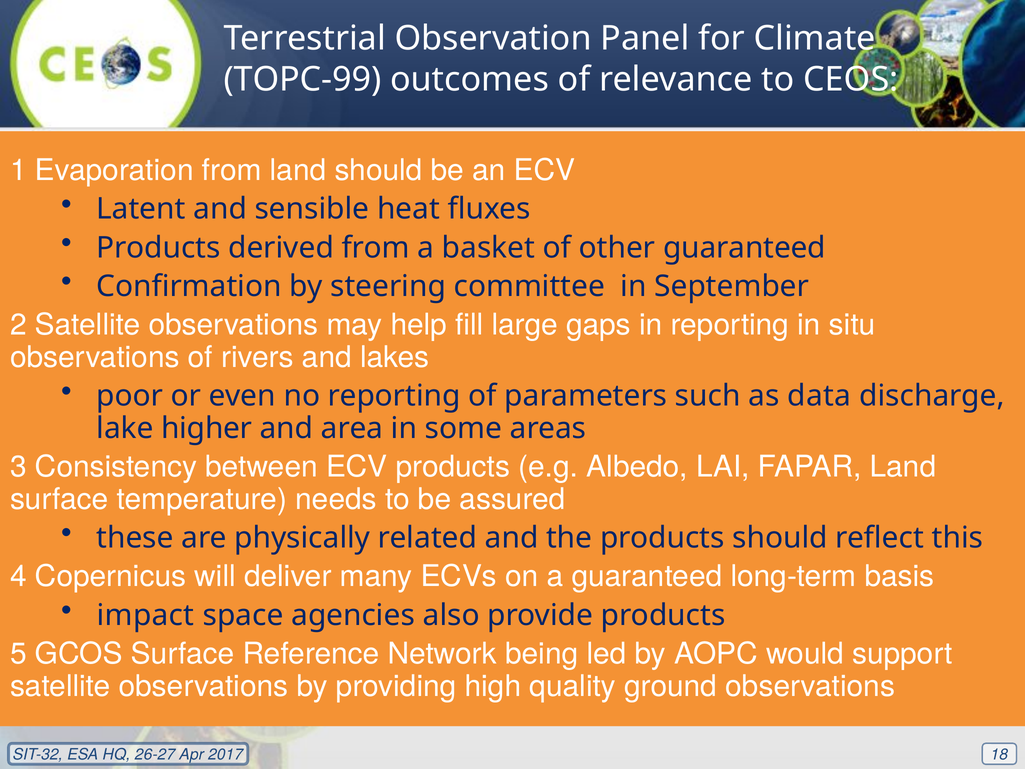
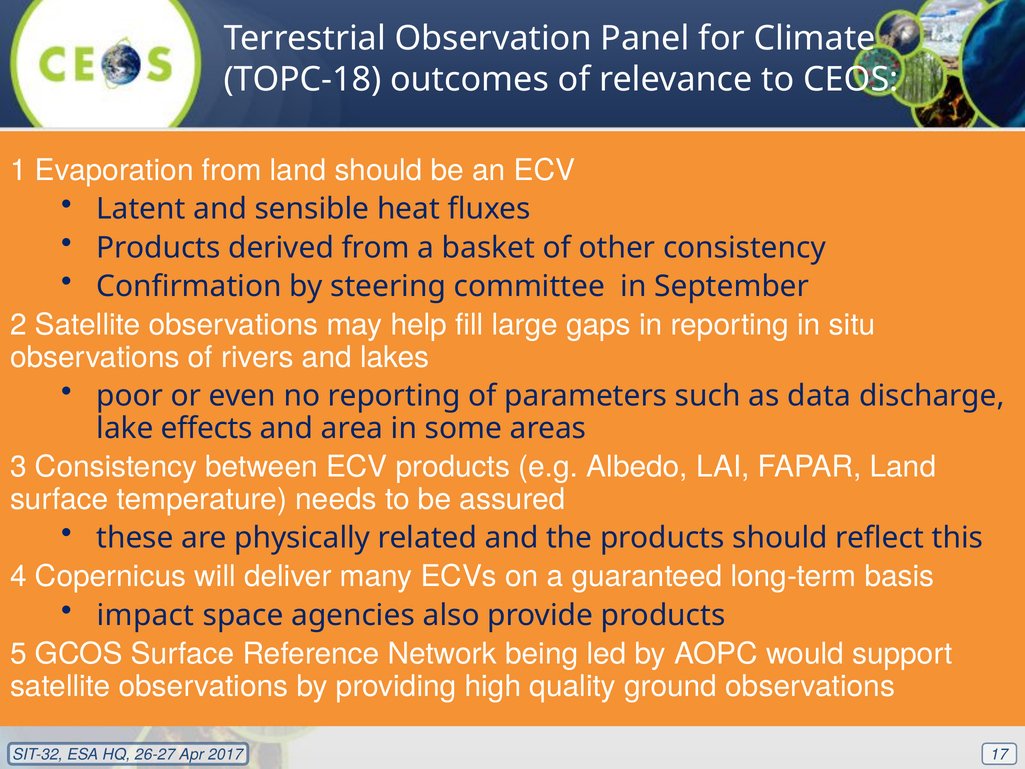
TOPC-99: TOPC-99 -> TOPC-18
other guaranteed: guaranteed -> consistency
higher: higher -> effects
18: 18 -> 17
